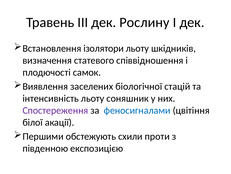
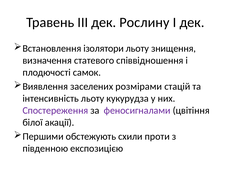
шкідників: шкідників -> знищення
біологічної: біологічної -> розмірами
соняшник: соняшник -> кукурудза
феносигналами colour: blue -> purple
